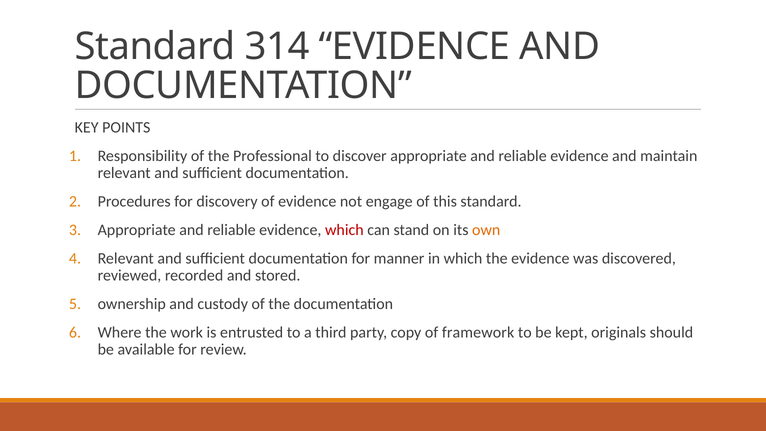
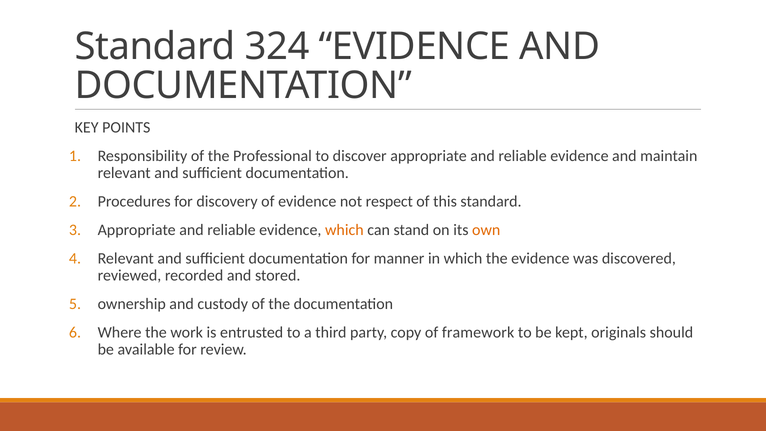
314: 314 -> 324
engage: engage -> respect
which at (344, 230) colour: red -> orange
